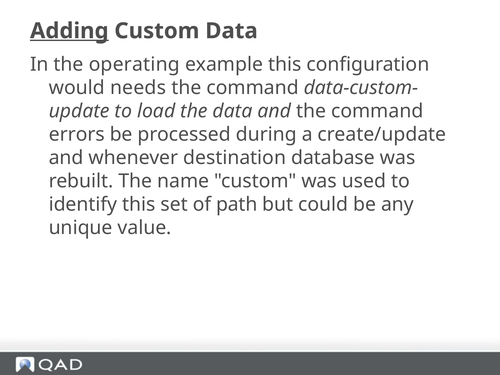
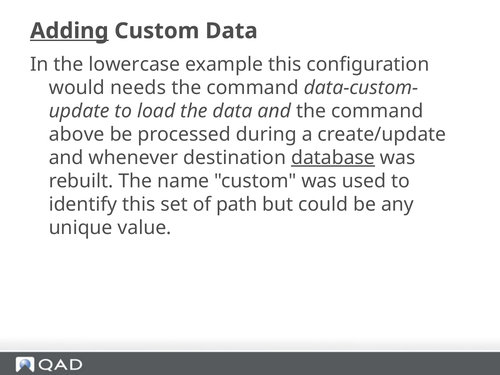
operating: operating -> lowercase
errors: errors -> above
database underline: none -> present
